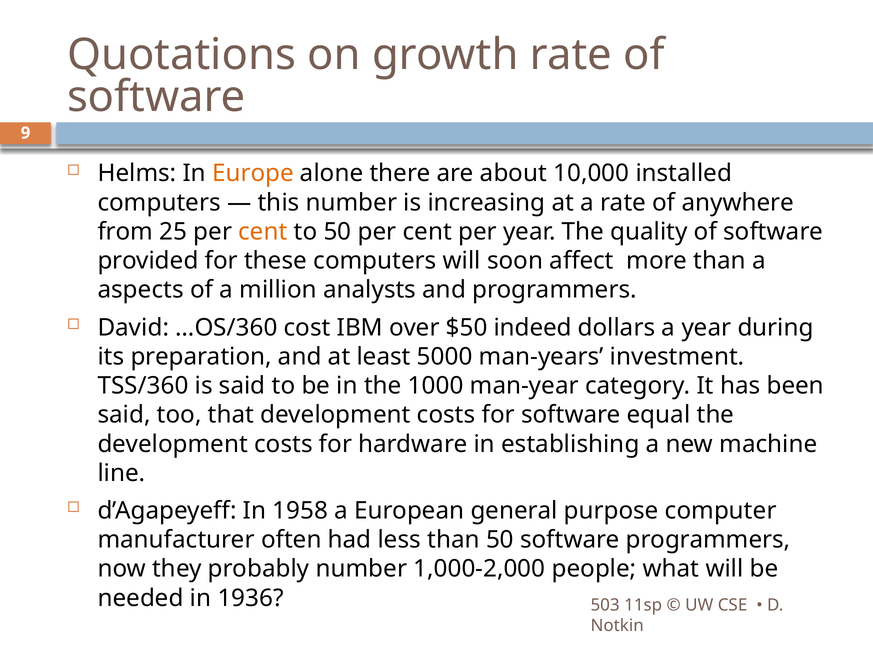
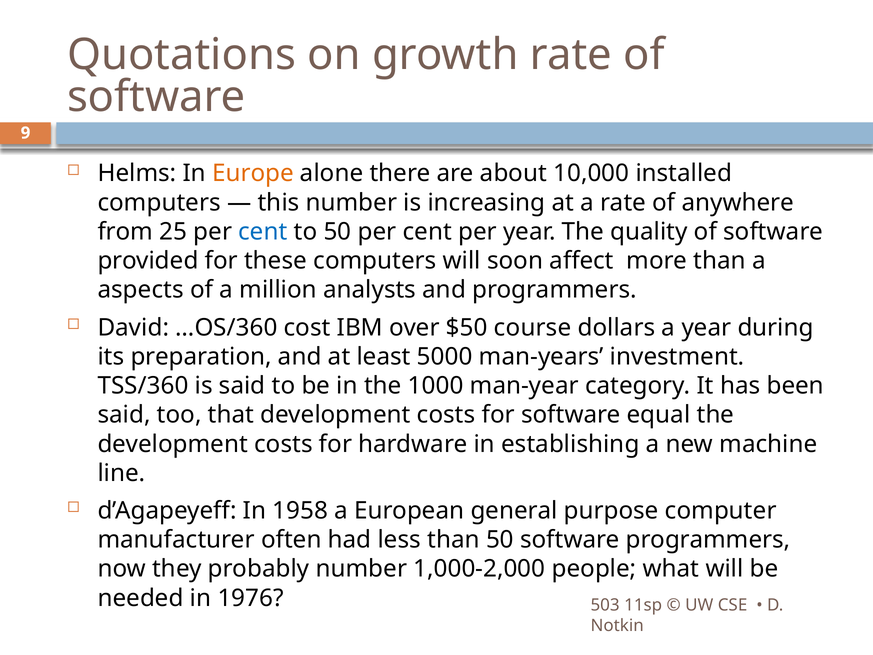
cent at (263, 232) colour: orange -> blue
indeed: indeed -> course
1936: 1936 -> 1976
